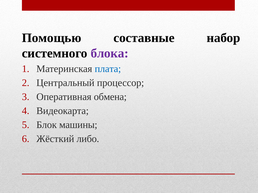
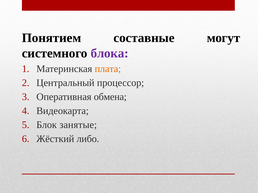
Помощью: Помощью -> Понятием
набор: набор -> могут
плата colour: blue -> orange
машины: машины -> занятые
